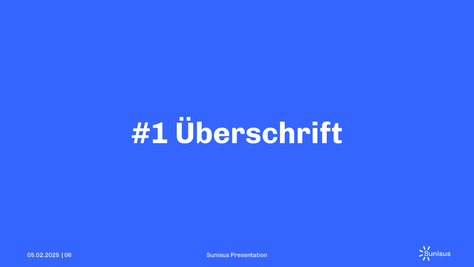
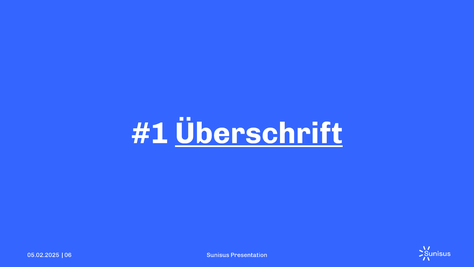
Überschrift underline: none -> present
